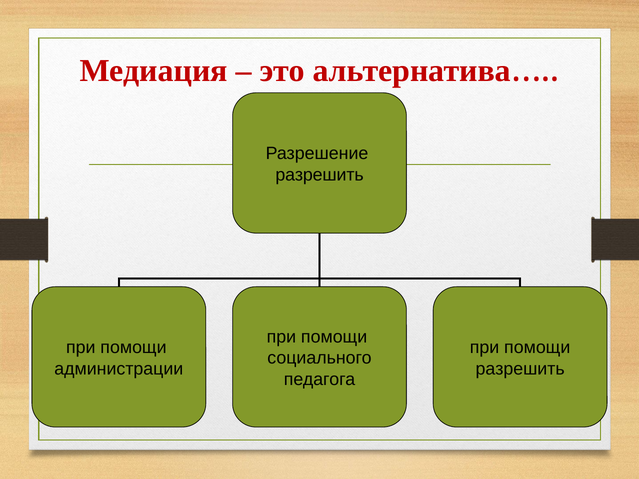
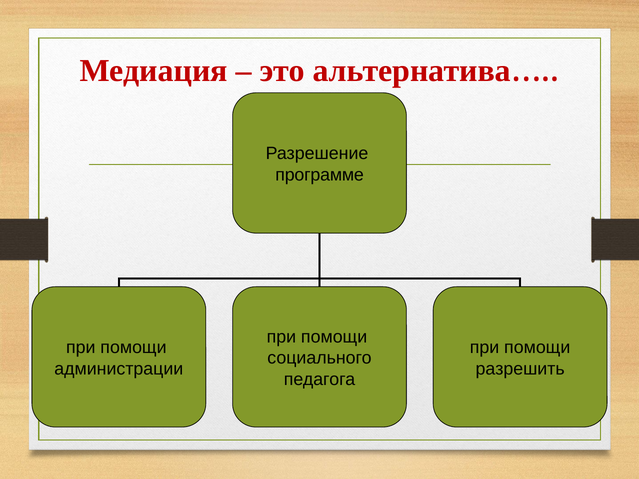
разрешить at (320, 175): разрешить -> программе
